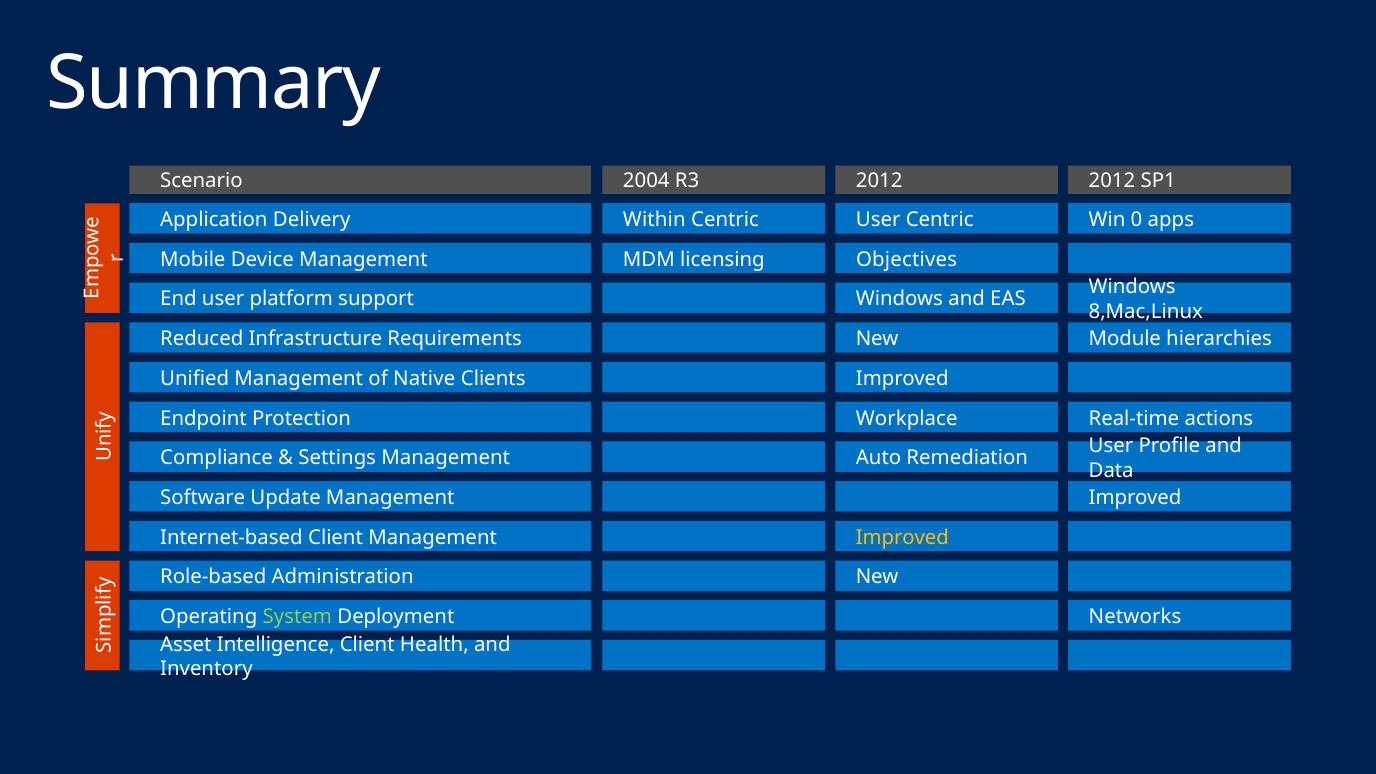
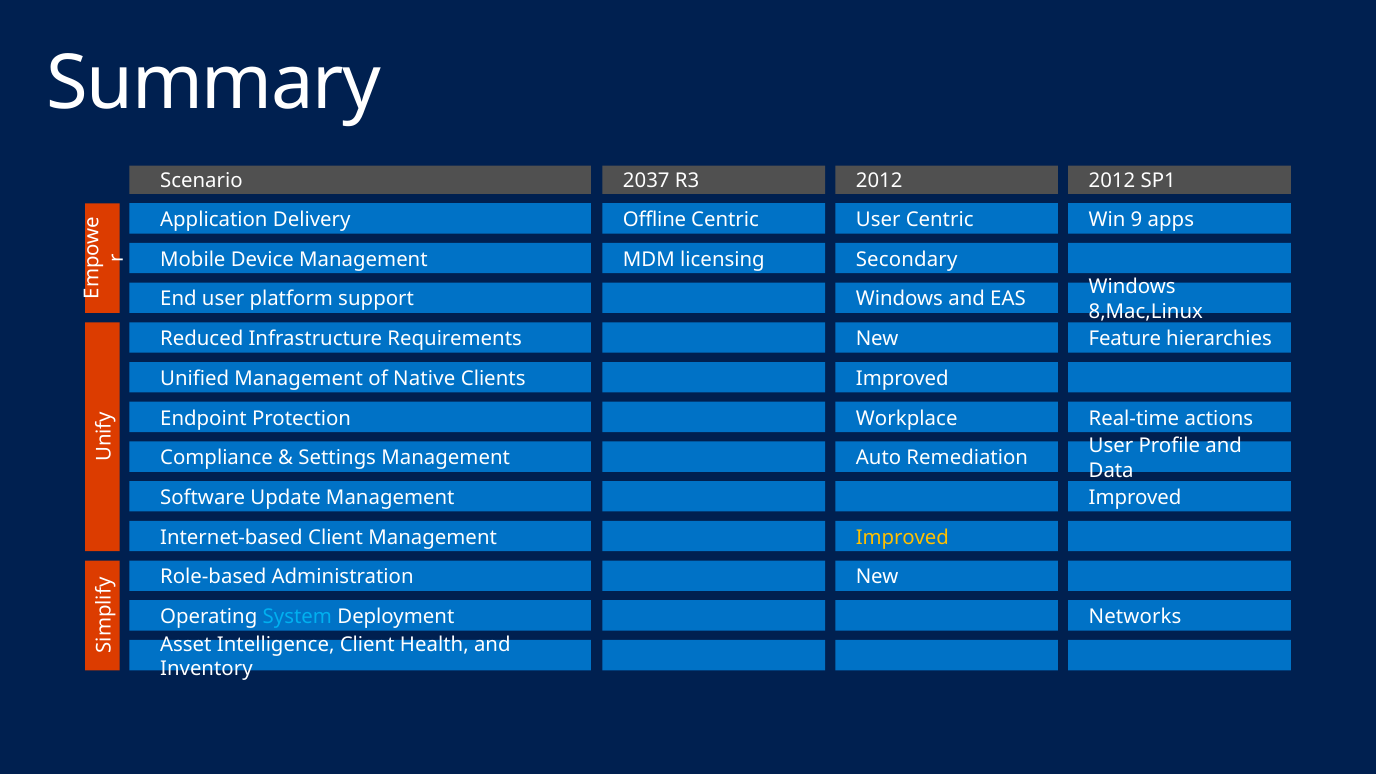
2004: 2004 -> 2037
Within: Within -> Offline
0: 0 -> 9
Objectives: Objectives -> Secondary
Module: Module -> Feature
System colour: light green -> light blue
